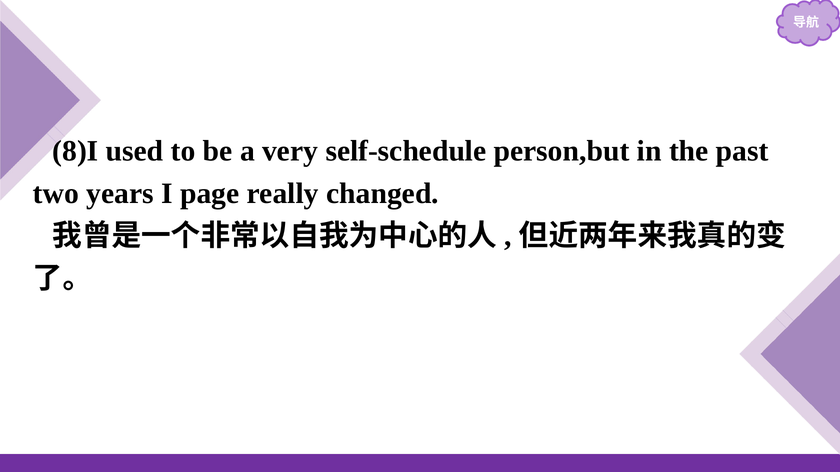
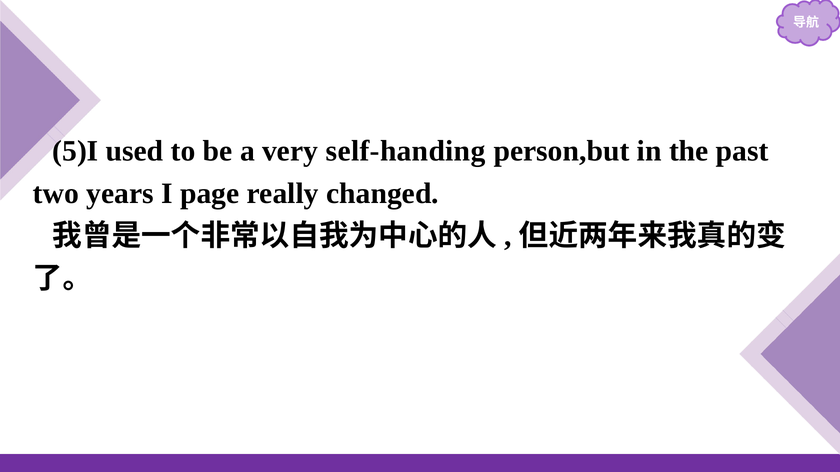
8)I: 8)I -> 5)I
self-schedule: self-schedule -> self-handing
